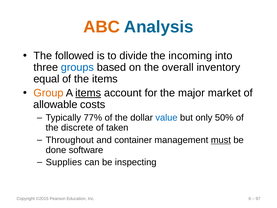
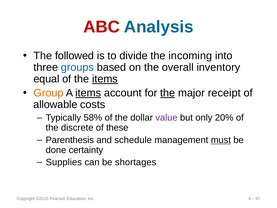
ABC colour: orange -> red
items at (105, 79) underline: none -> present
the at (168, 93) underline: none -> present
market: market -> receipt
77%: 77% -> 58%
value colour: blue -> purple
50%: 50% -> 20%
taken: taken -> these
Throughout: Throughout -> Parenthesis
container: container -> schedule
software: software -> certainty
inspecting: inspecting -> shortages
